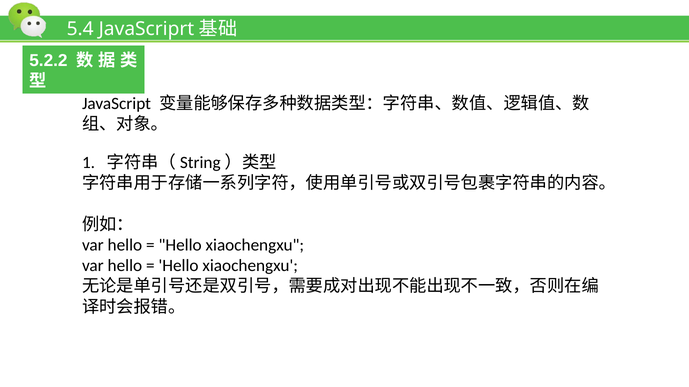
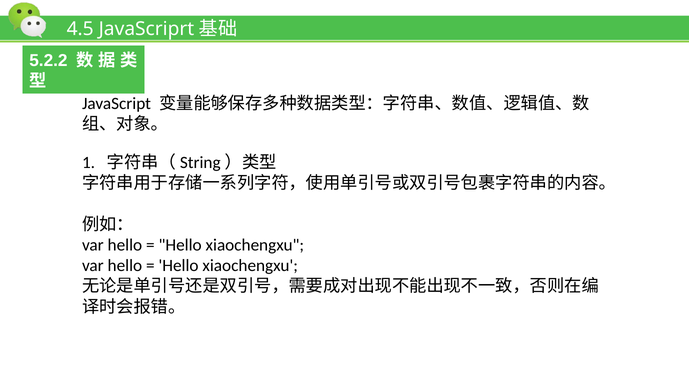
5.4: 5.4 -> 4.5
